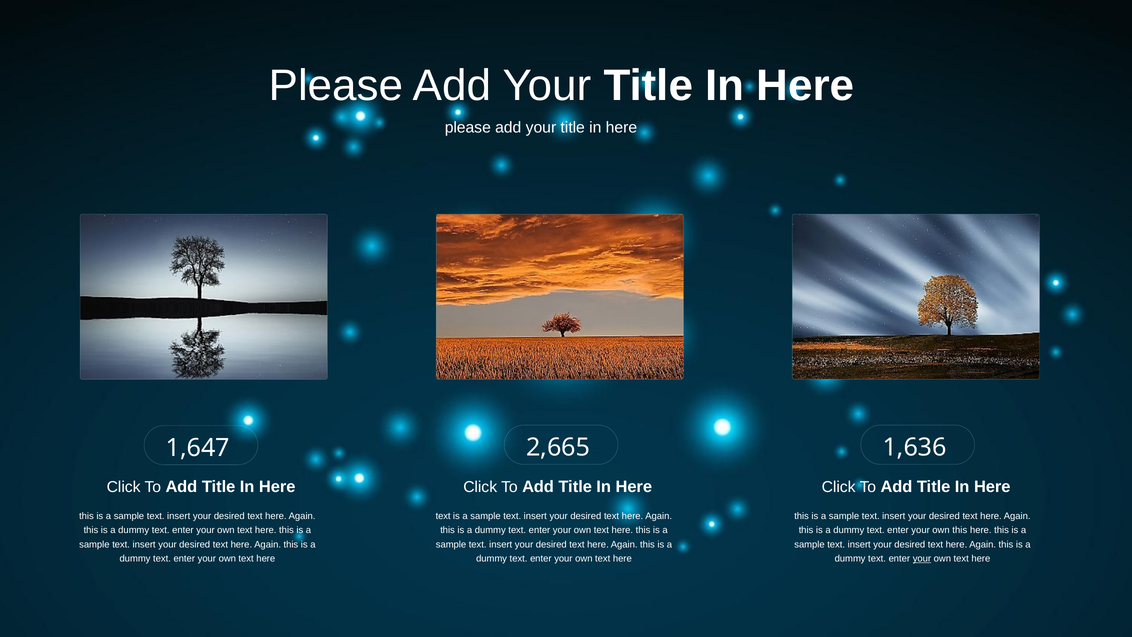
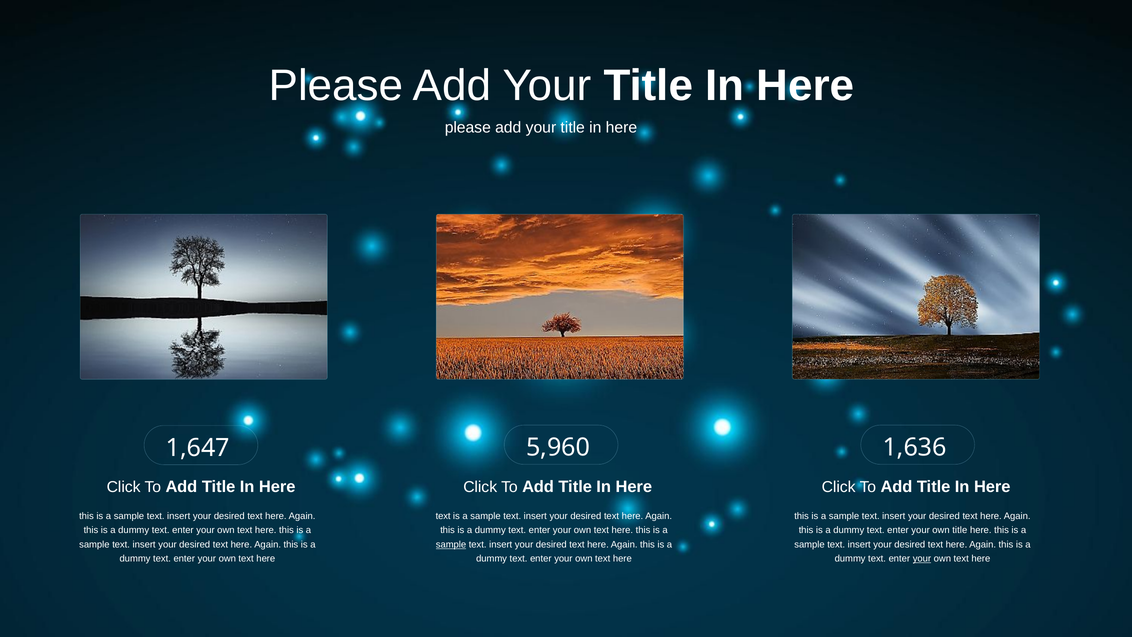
2,665: 2,665 -> 5,960
own this: this -> title
sample at (451, 544) underline: none -> present
